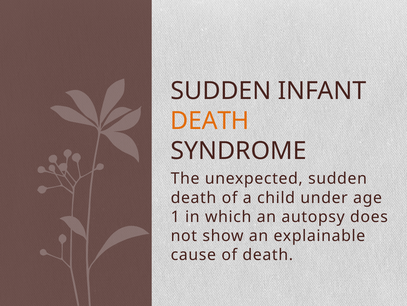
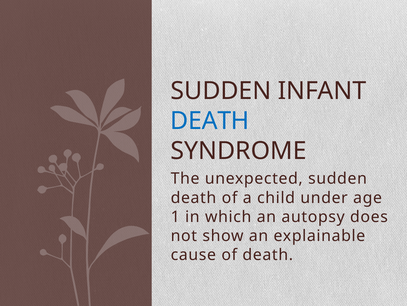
DEATH at (210, 121) colour: orange -> blue
